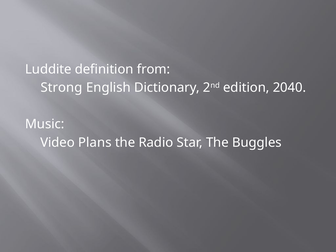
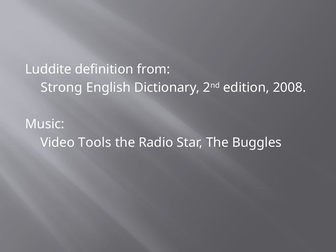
2040: 2040 -> 2008
Plans: Plans -> Tools
